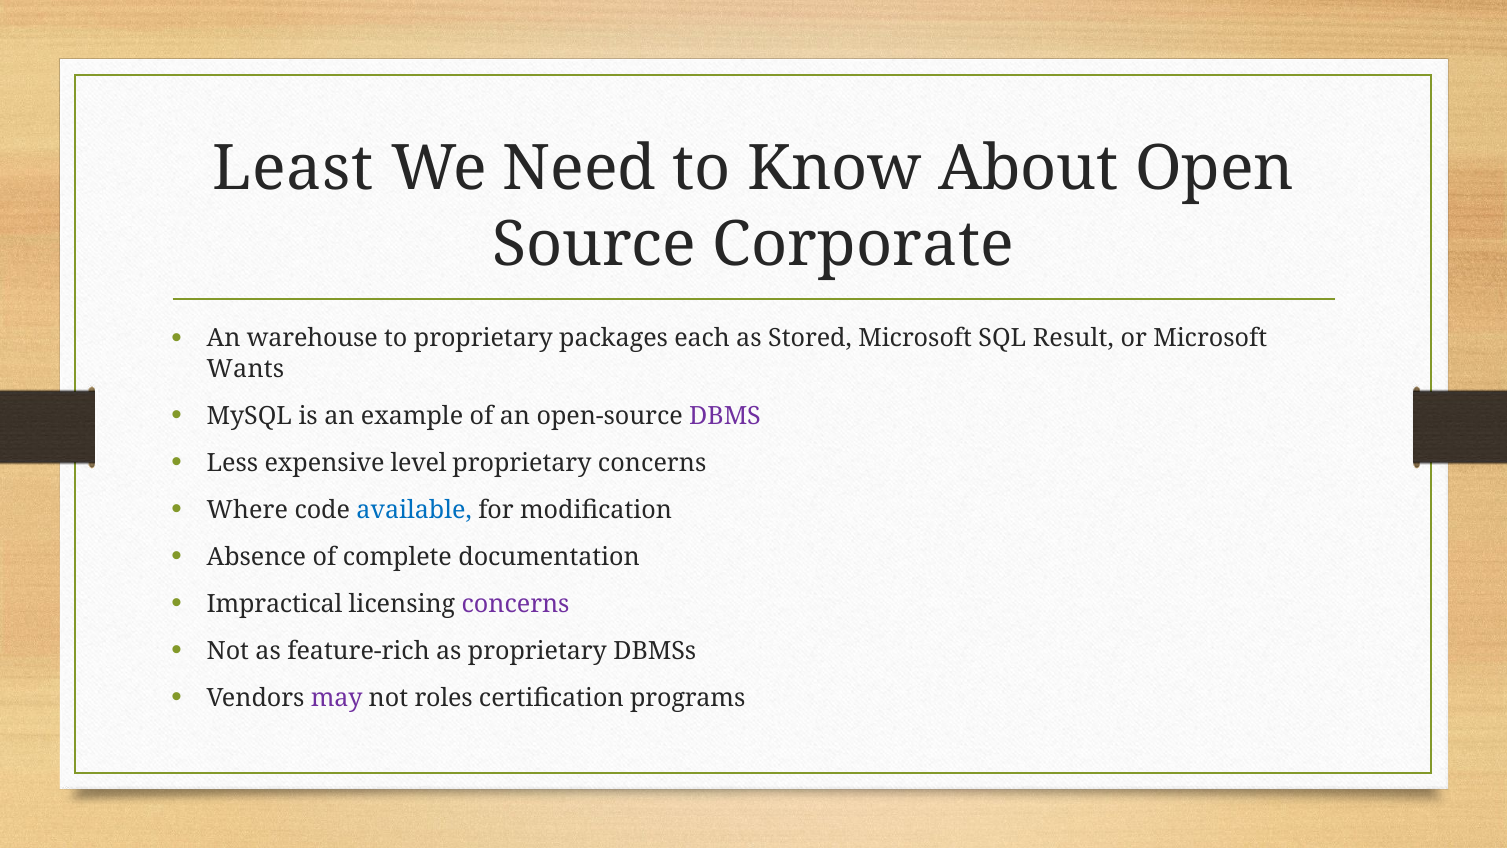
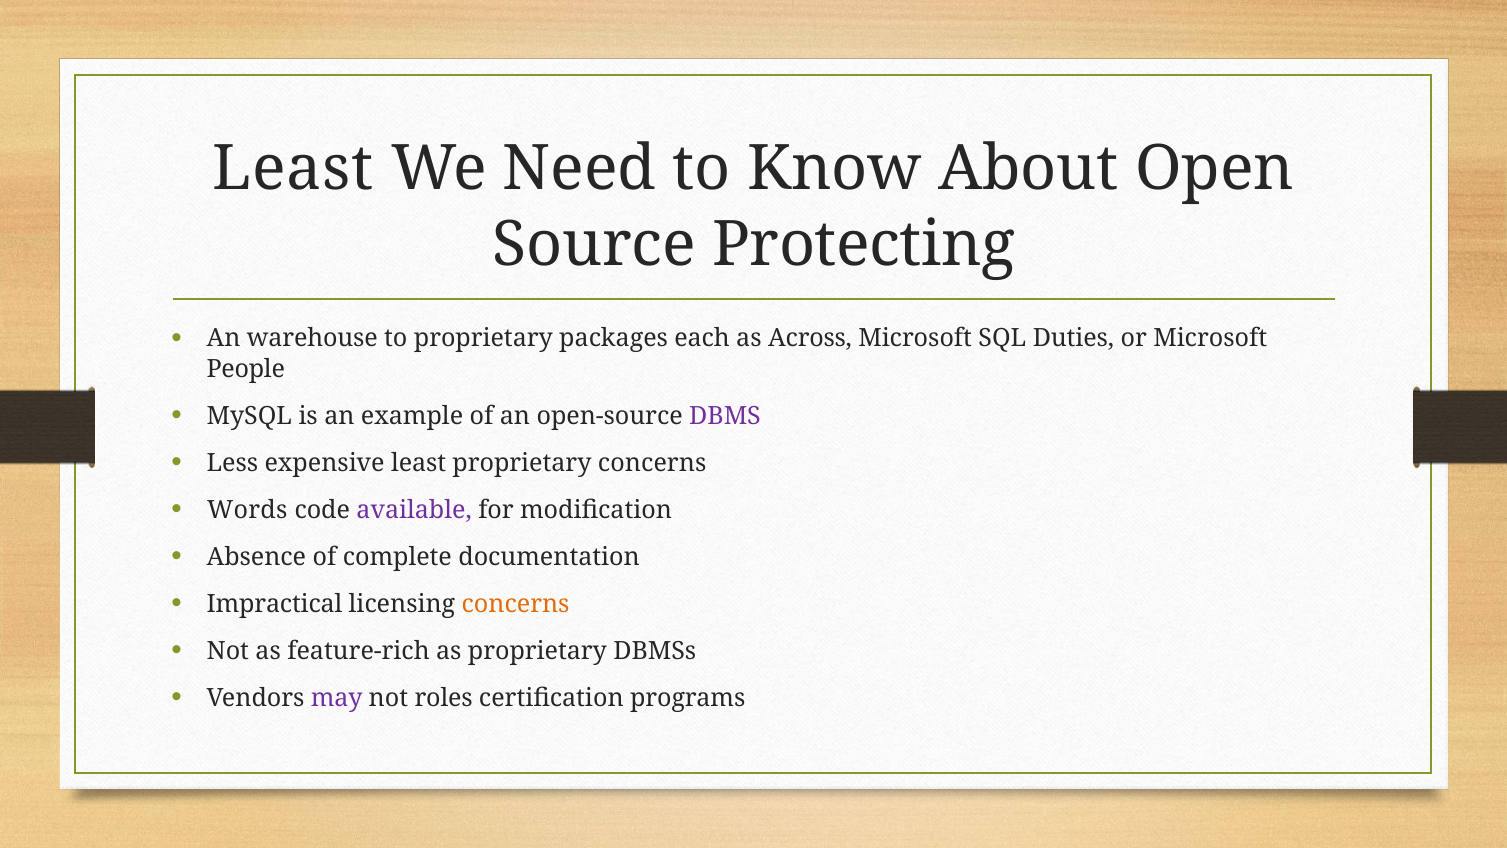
Corporate: Corporate -> Protecting
Stored: Stored -> Across
Result: Result -> Duties
Wants: Wants -> People
expensive level: level -> least
Where: Where -> Words
available colour: blue -> purple
concerns at (516, 604) colour: purple -> orange
